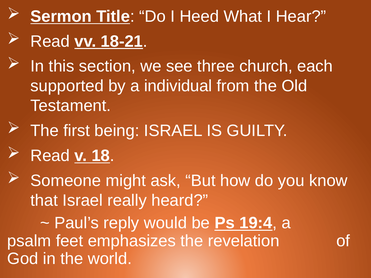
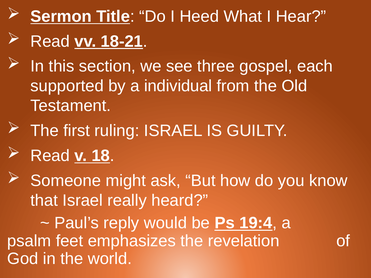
church: church -> gospel
being: being -> ruling
